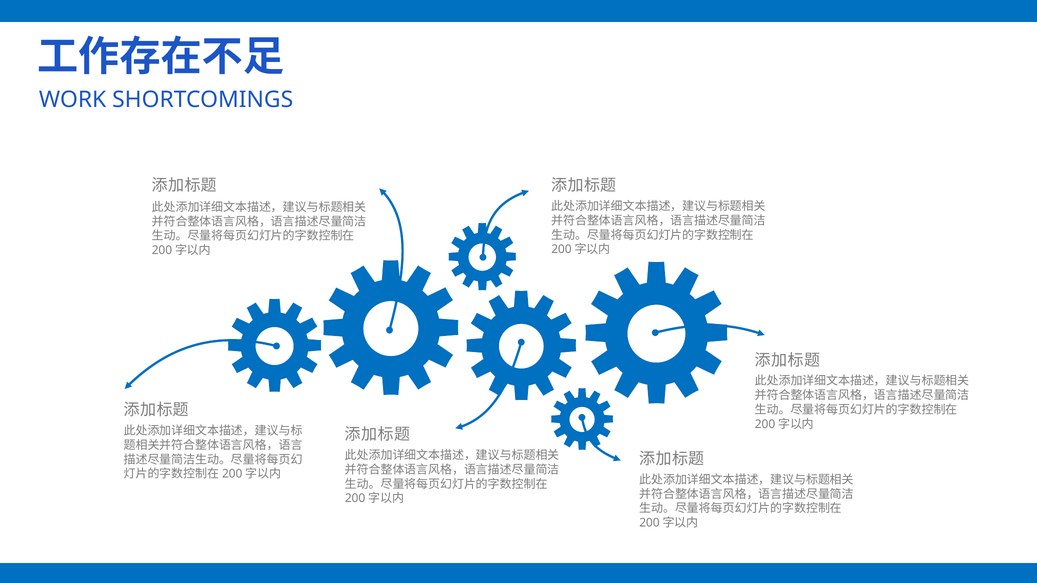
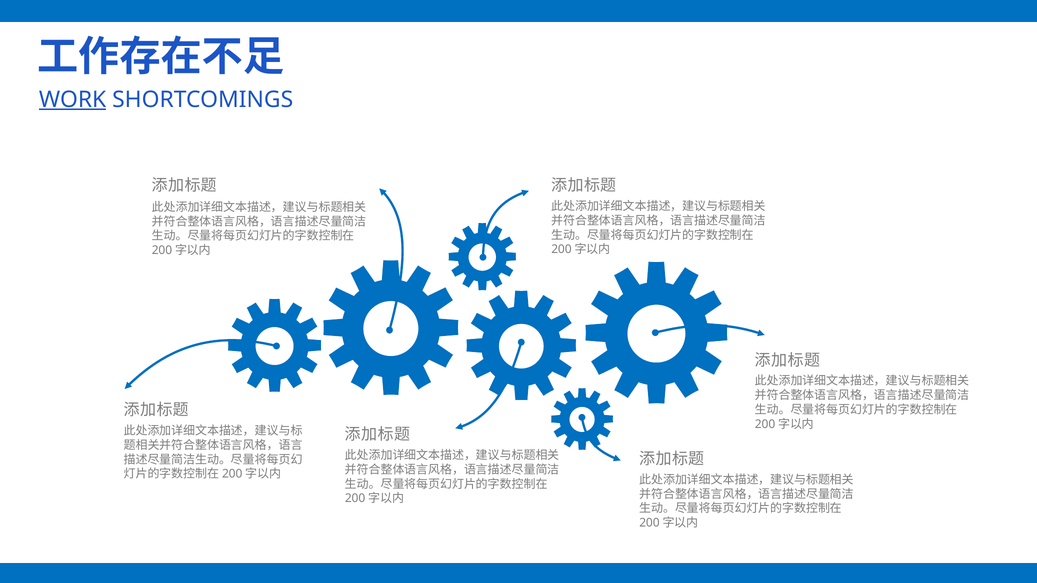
WORK underline: none -> present
